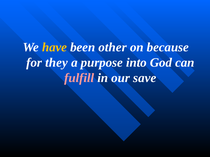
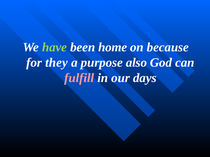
have colour: yellow -> light green
other: other -> home
into: into -> also
save: save -> days
